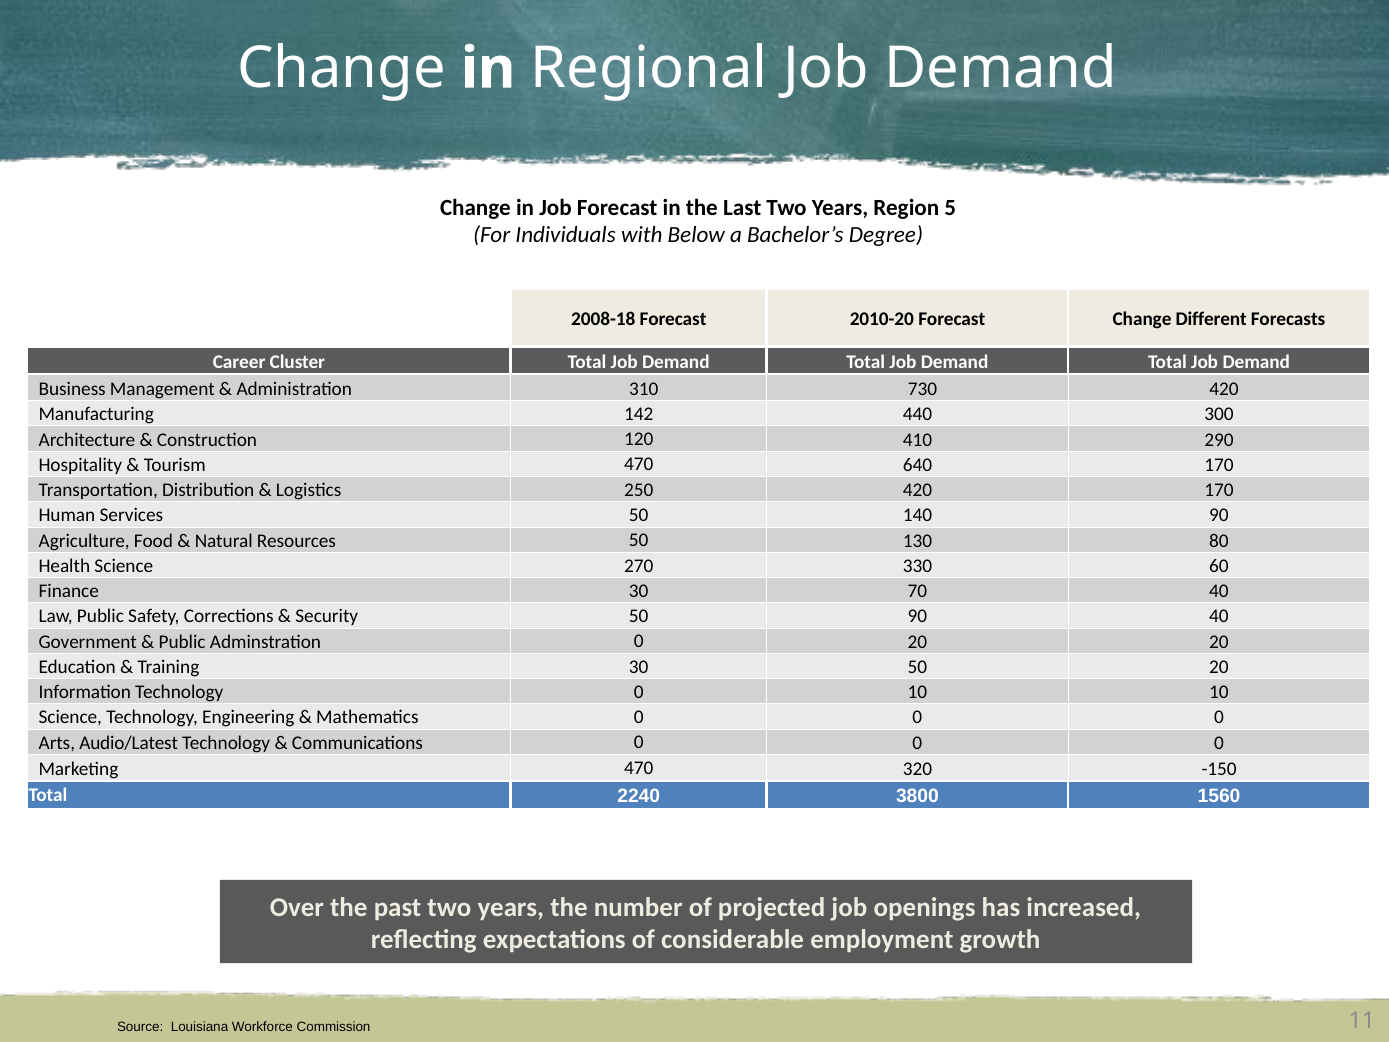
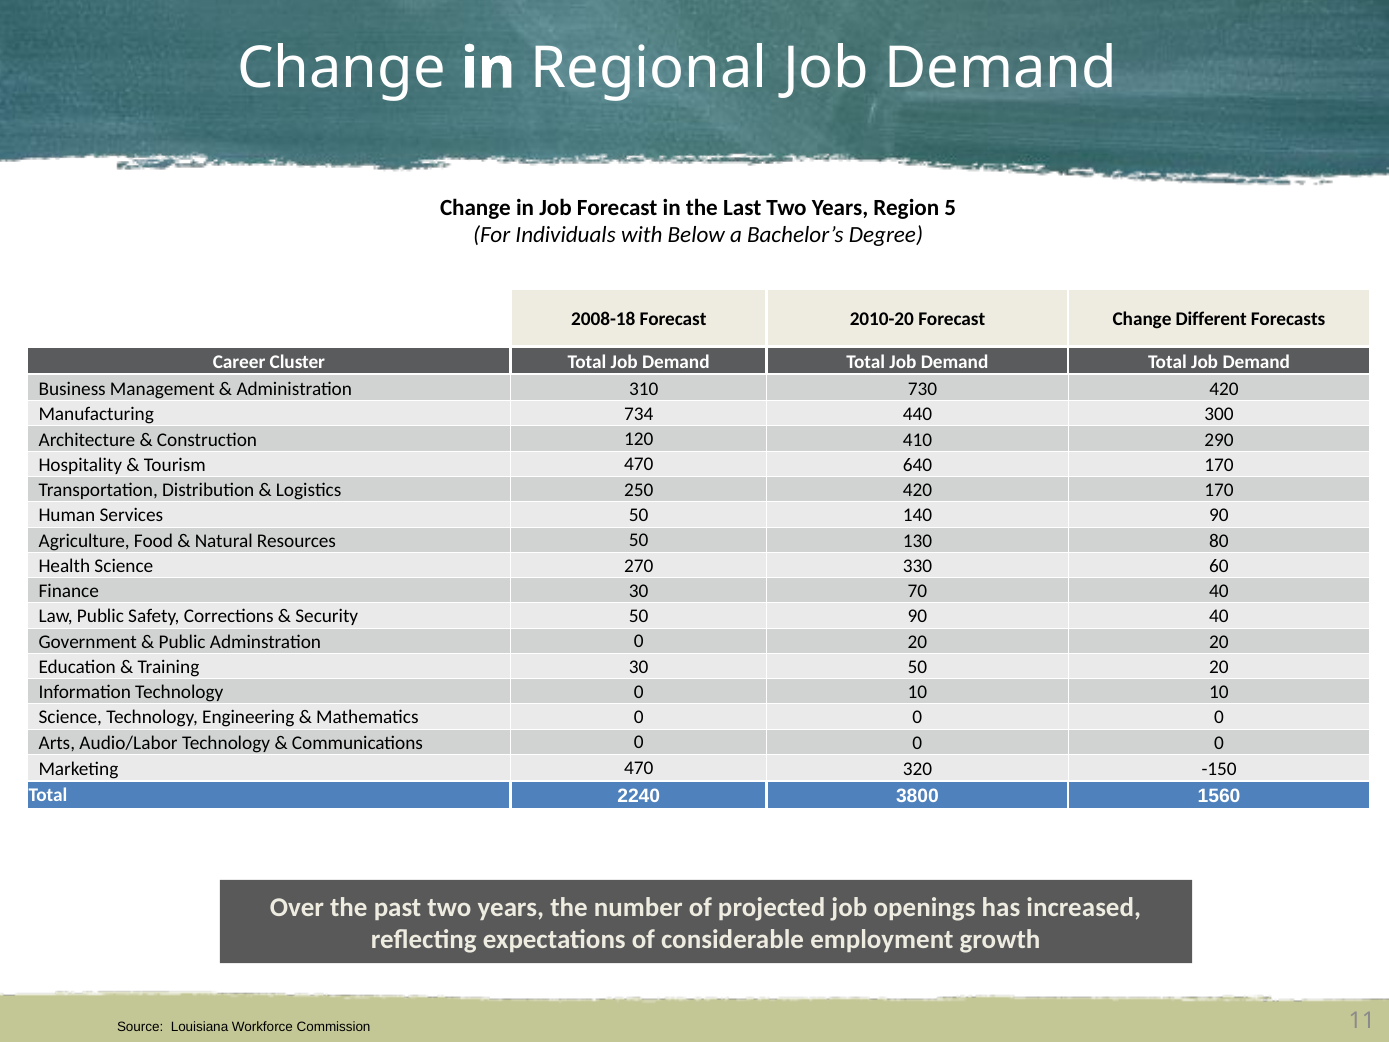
142: 142 -> 734
Audio/Latest: Audio/Latest -> Audio/Labor
